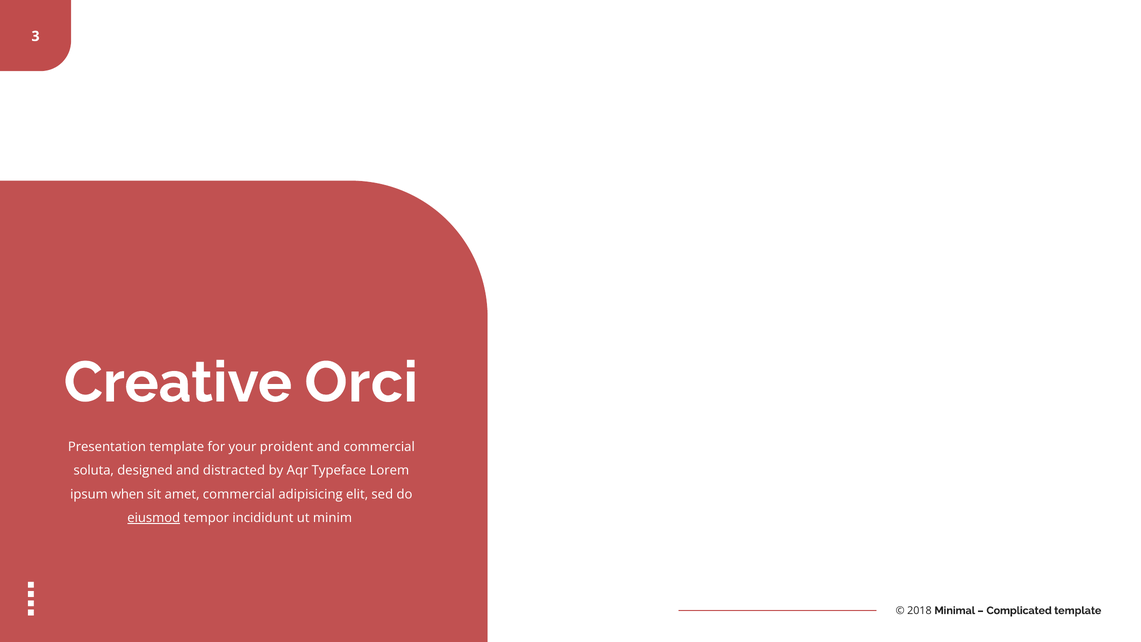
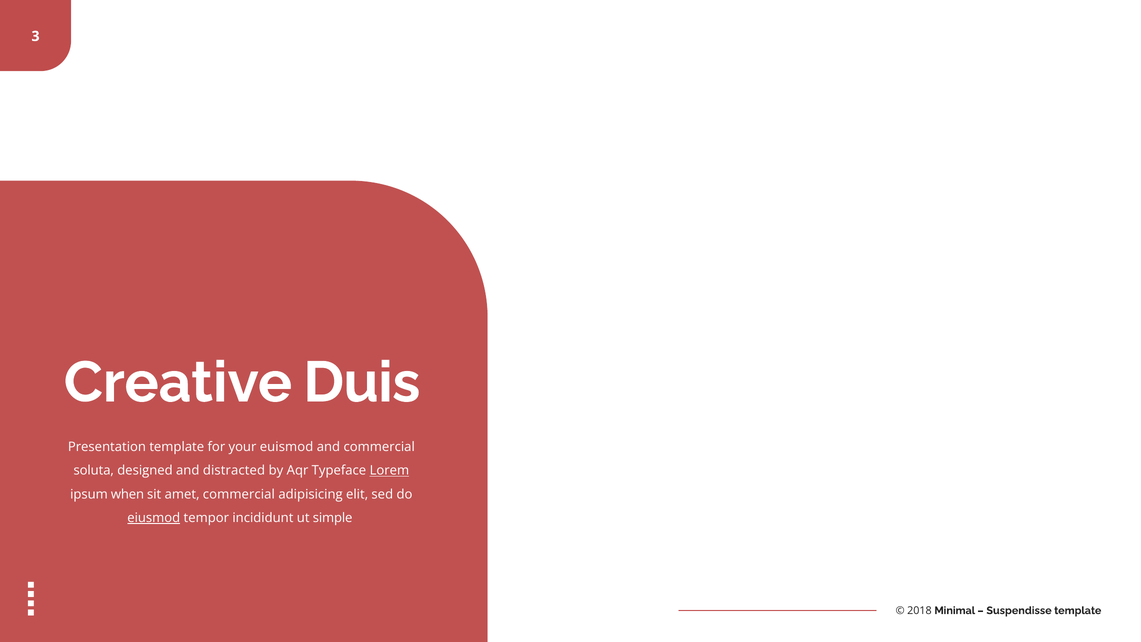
Orci: Orci -> Duis
proident: proident -> euismod
Lorem underline: none -> present
minim: minim -> simple
Complicated: Complicated -> Suspendisse
